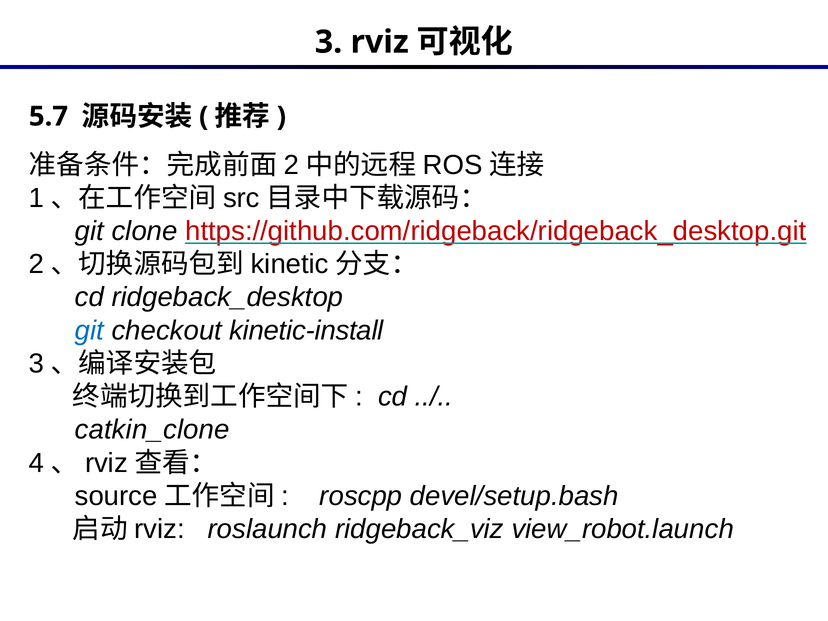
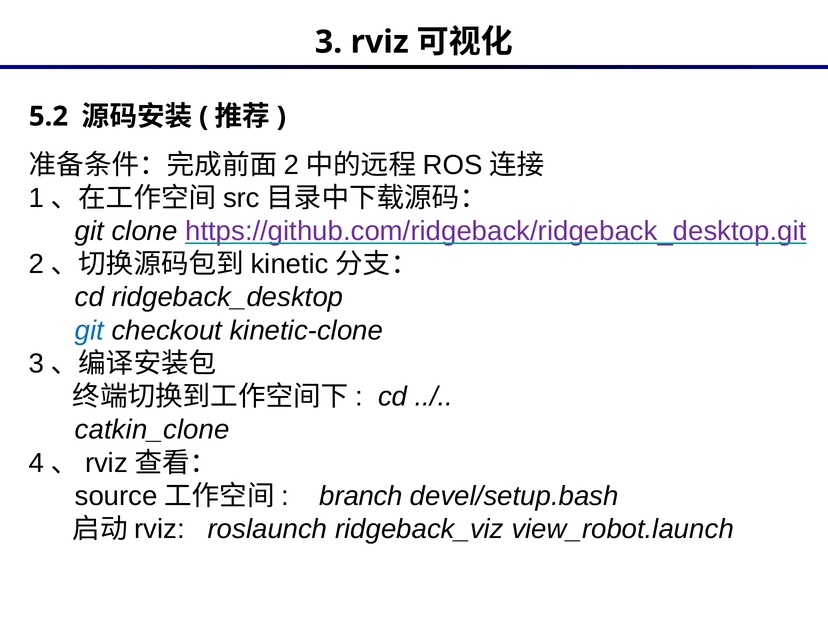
5.7: 5.7 -> 5.2
https://github.com/ridgeback/ridgeback_desktop.git colour: red -> purple
kinetic-install: kinetic-install -> kinetic-clone
roscpp: roscpp -> branch
